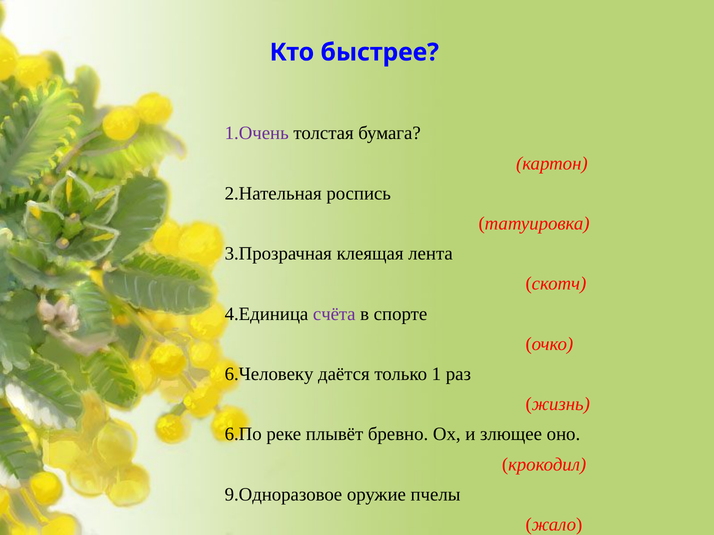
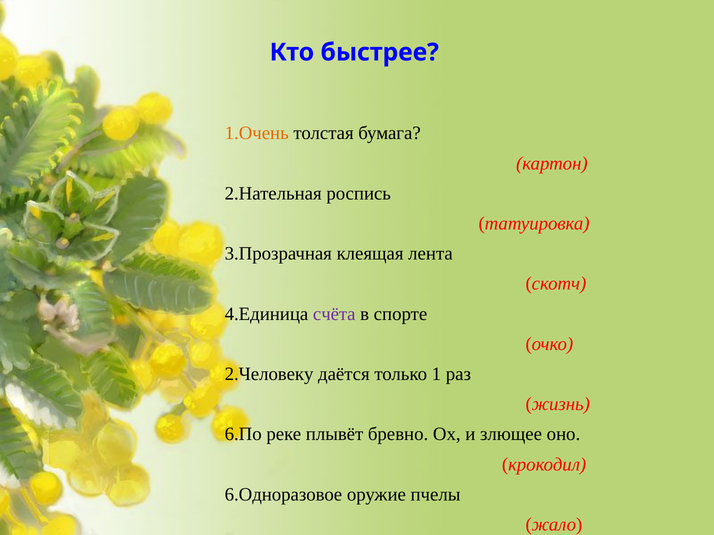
1.Очень colour: purple -> orange
6.Человеку: 6.Человеку -> 2.Человеку
9.Одноразовое: 9.Одноразовое -> 6.Одноразовое
